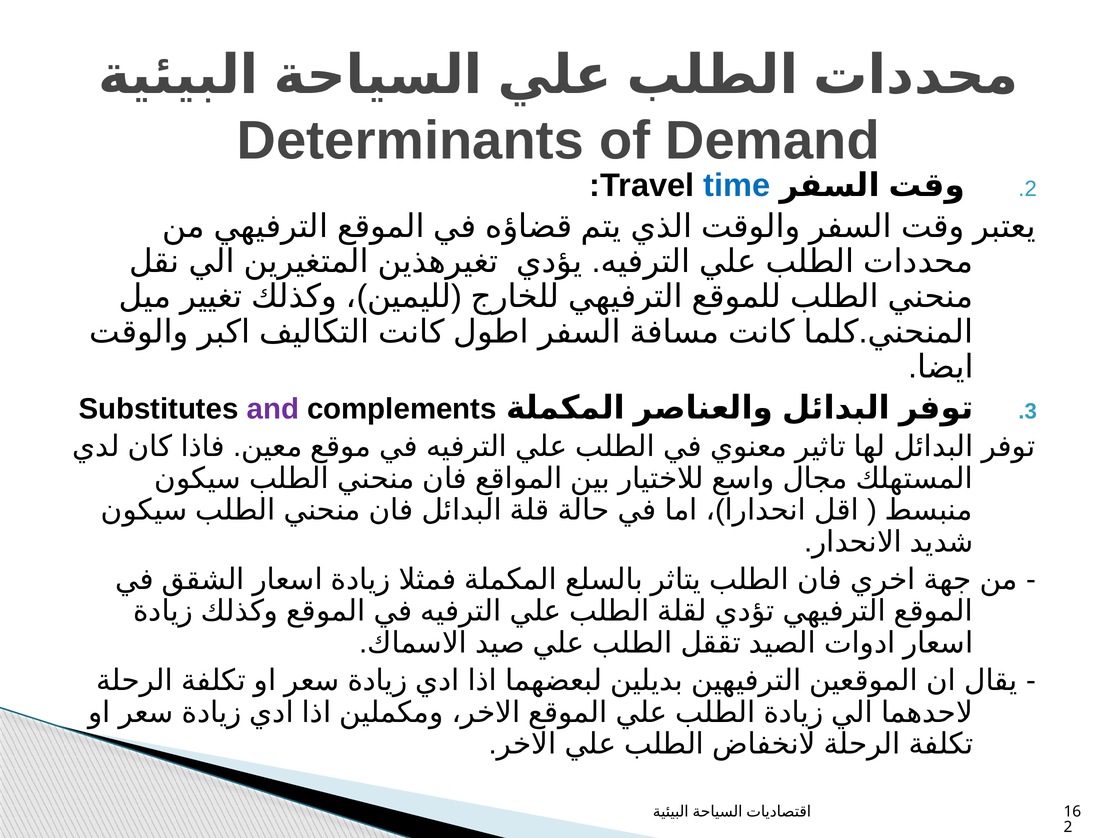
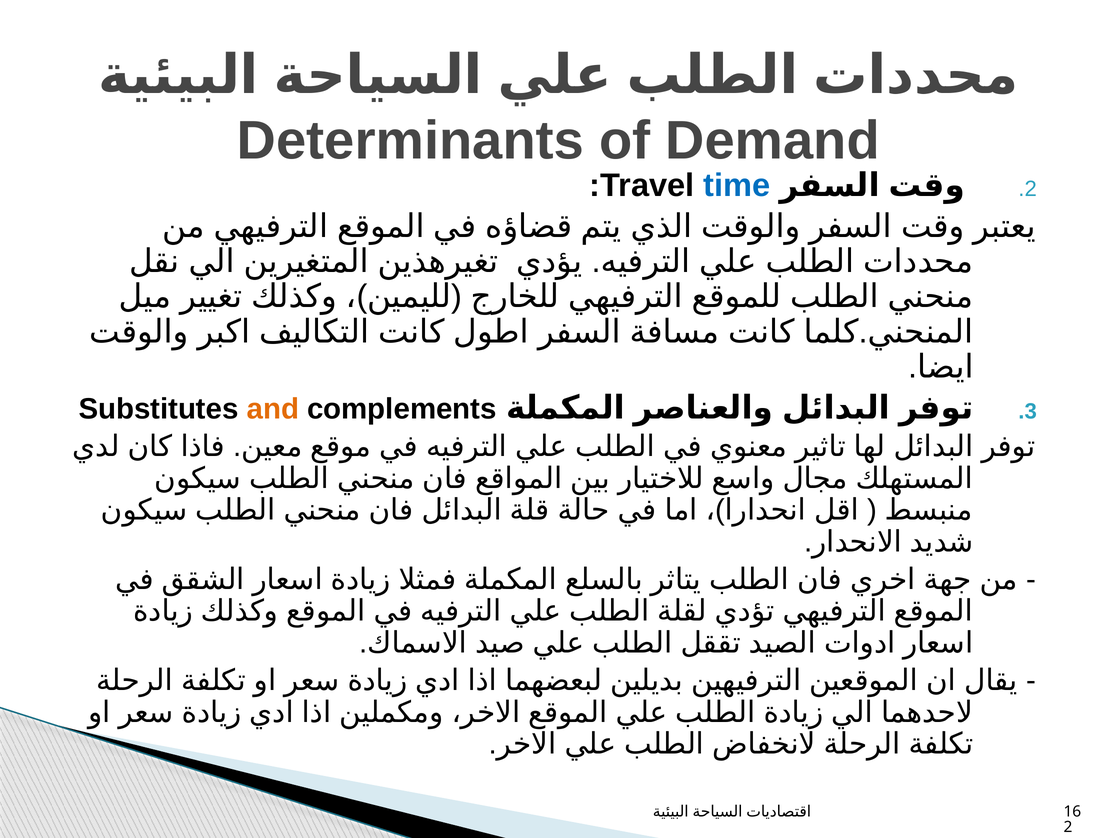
and colour: purple -> orange
